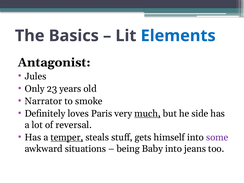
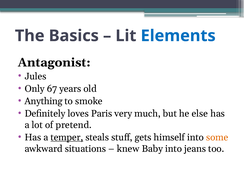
23: 23 -> 67
Narrator: Narrator -> Anything
much underline: present -> none
side: side -> else
reversal: reversal -> pretend
some colour: purple -> orange
being: being -> knew
